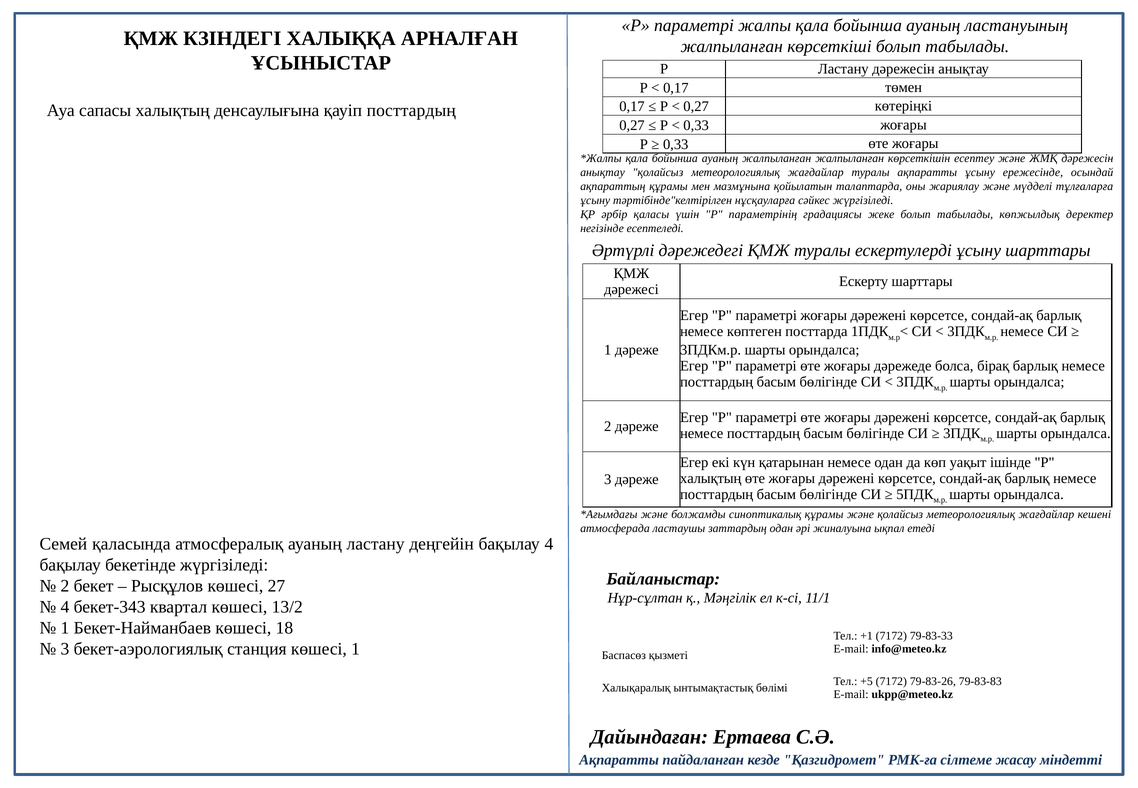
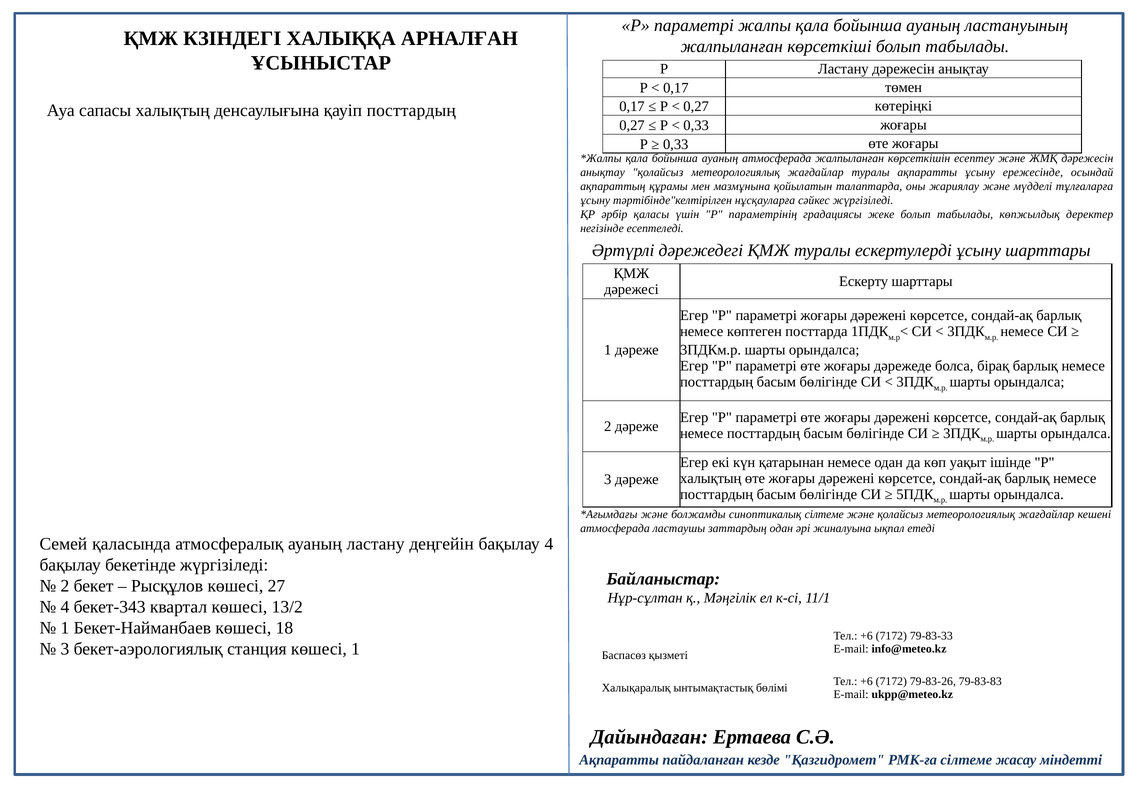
ауаның жалпыланған: жалпыланған -> атмосферада
синоптикалық құрамы: құрамы -> сілтеме
+1 at (867, 636): +1 -> +6
+5 at (867, 681): +5 -> +6
